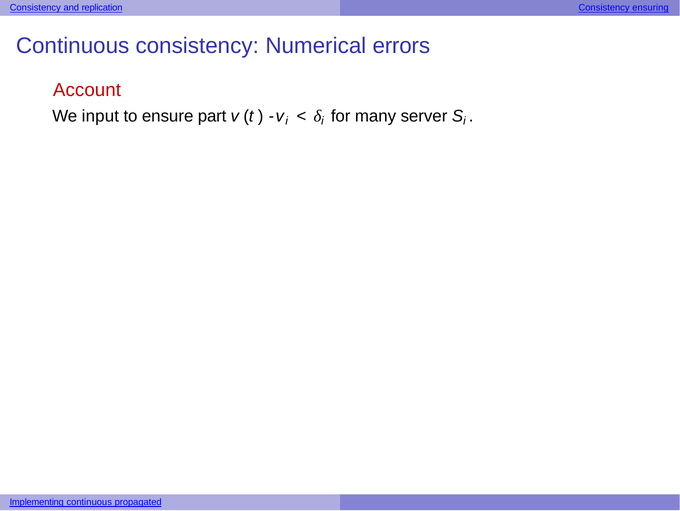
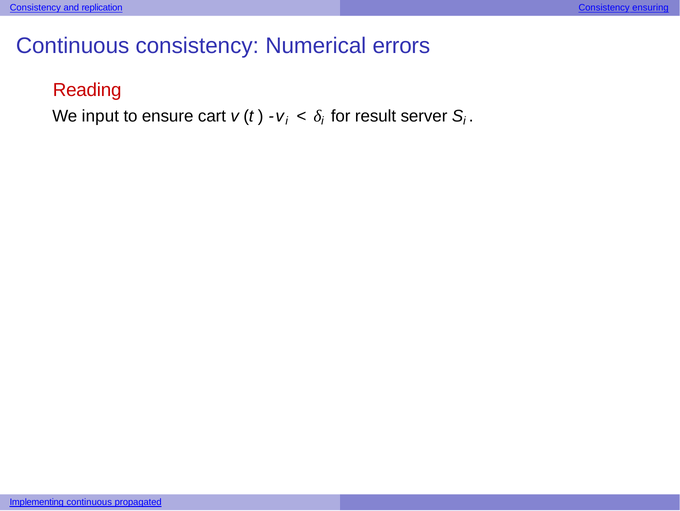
Account: Account -> Reading
part: part -> cart
many: many -> result
